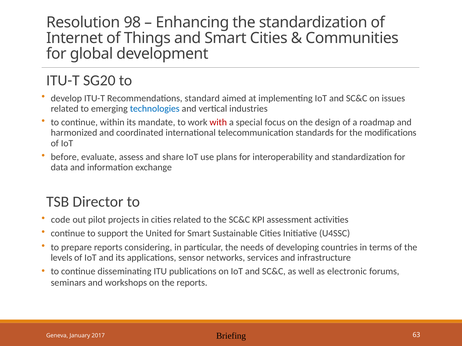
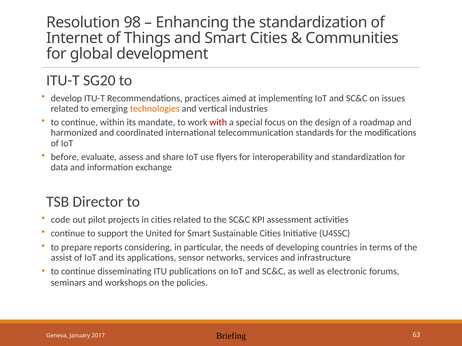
standard: standard -> practices
technologies colour: blue -> orange
plans: plans -> flyers
levels: levels -> assist
the reports: reports -> policies
